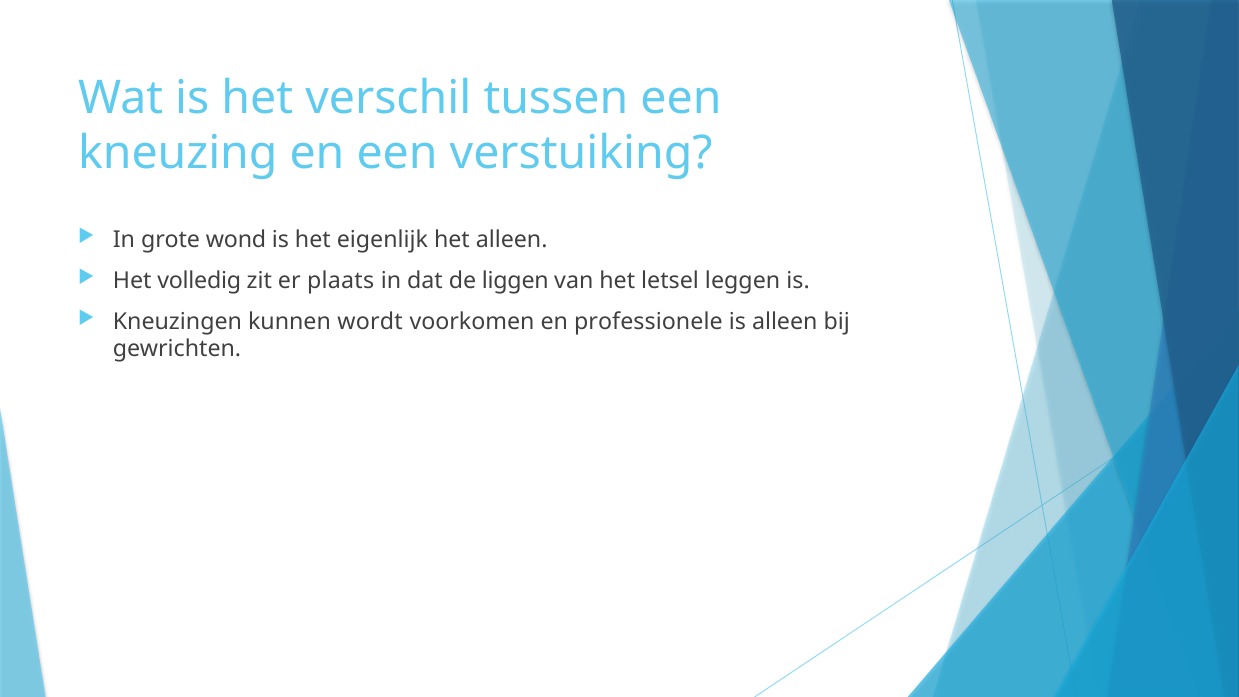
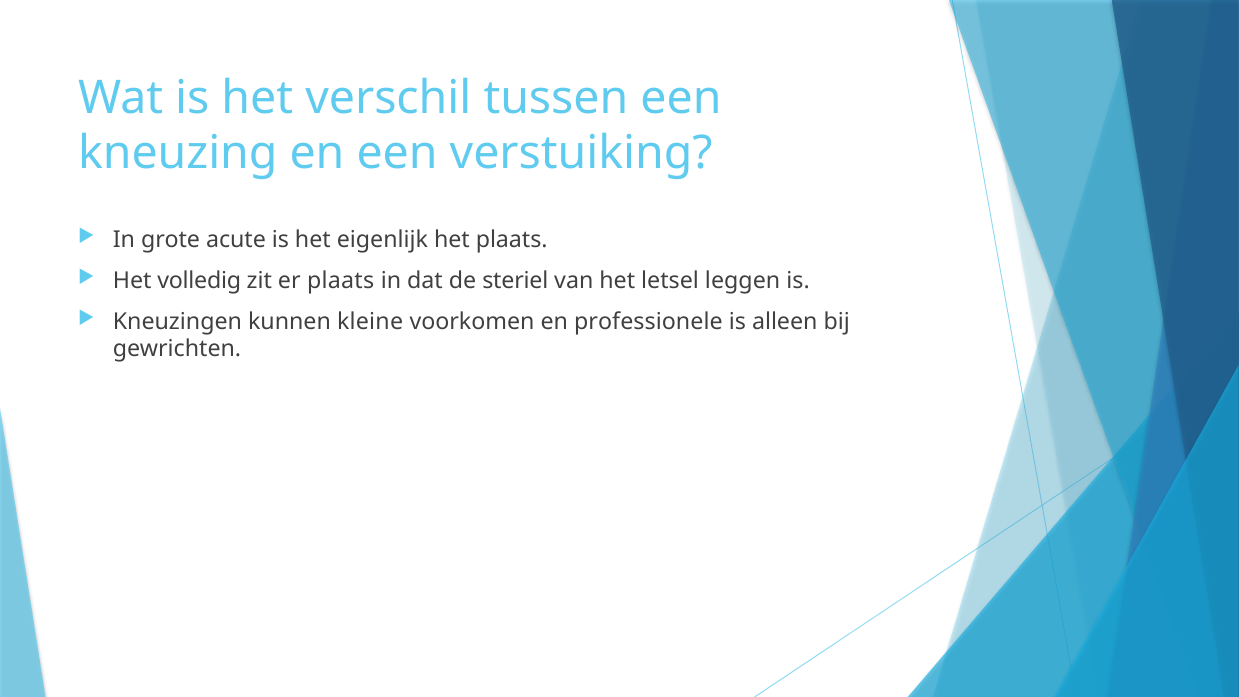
wond: wond -> acute
het alleen: alleen -> plaats
liggen: liggen -> steriel
wordt: wordt -> kleine
